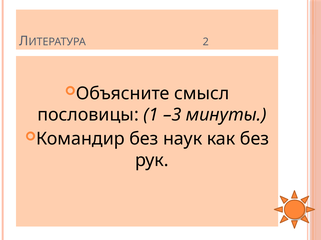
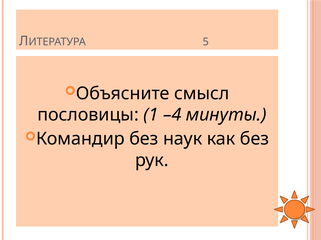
2: 2 -> 5
–3: –3 -> –4
